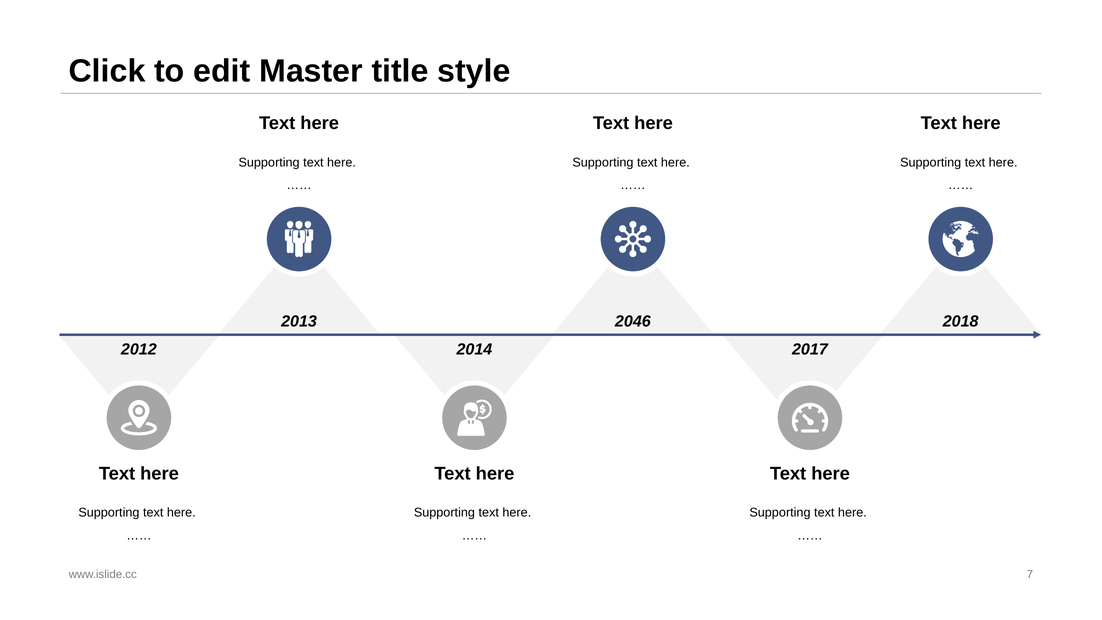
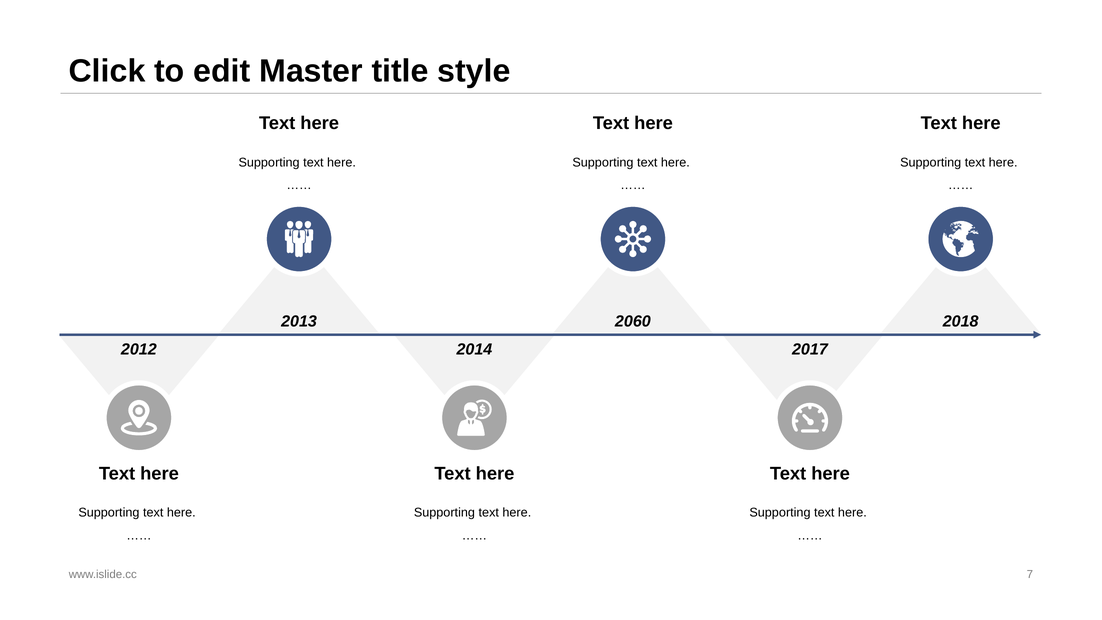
2046: 2046 -> 2060
